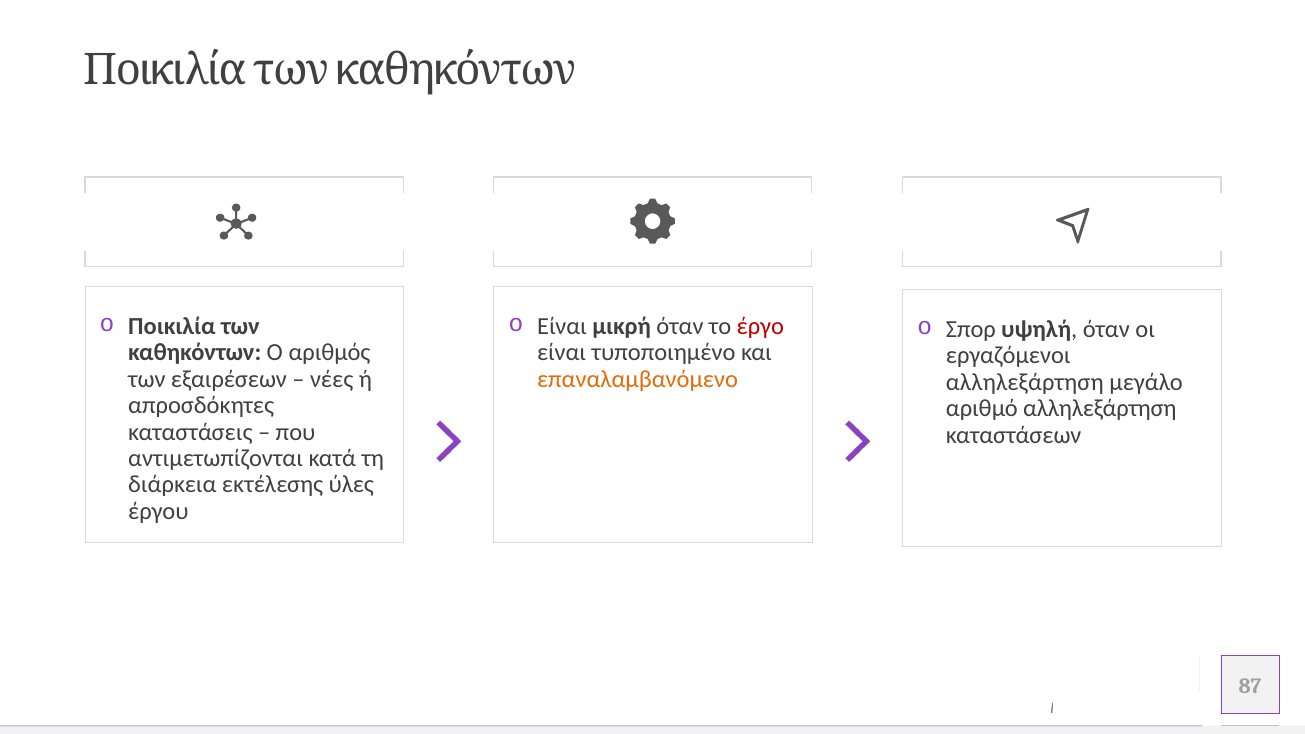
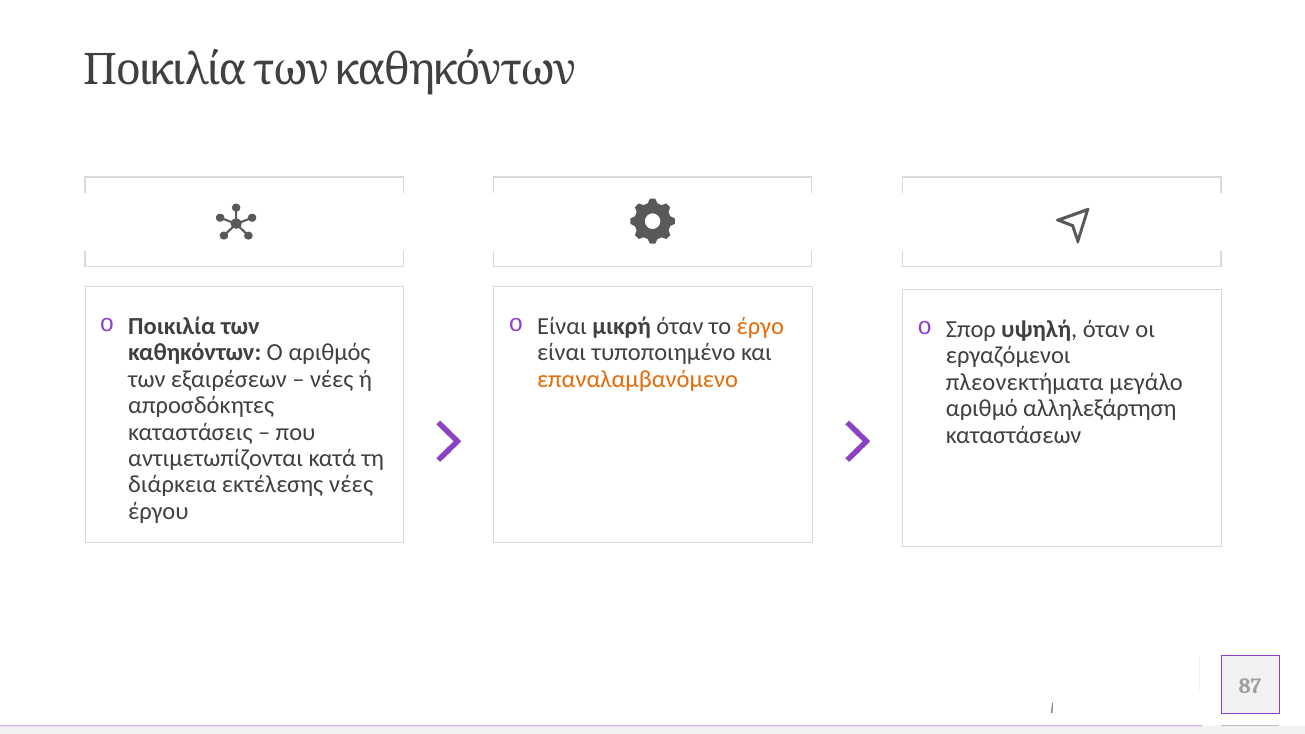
έργο colour: red -> orange
αλληλεξάρτηση at (1025, 382): αλληλεξάρτηση -> πλεονεκτήματα
εκτέλεσης ύλες: ύλες -> νέες
